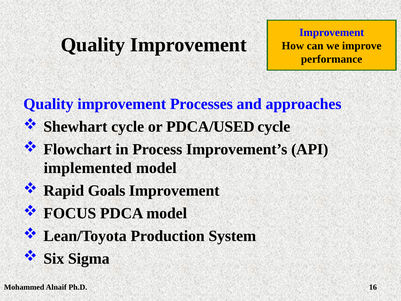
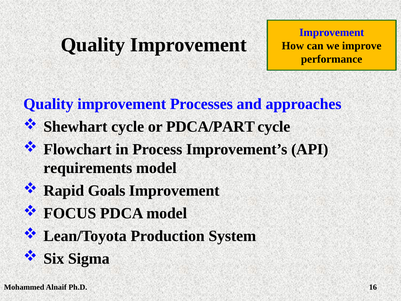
PDCA/USED: PDCA/USED -> PDCA/PART
implemented: implemented -> requirements
